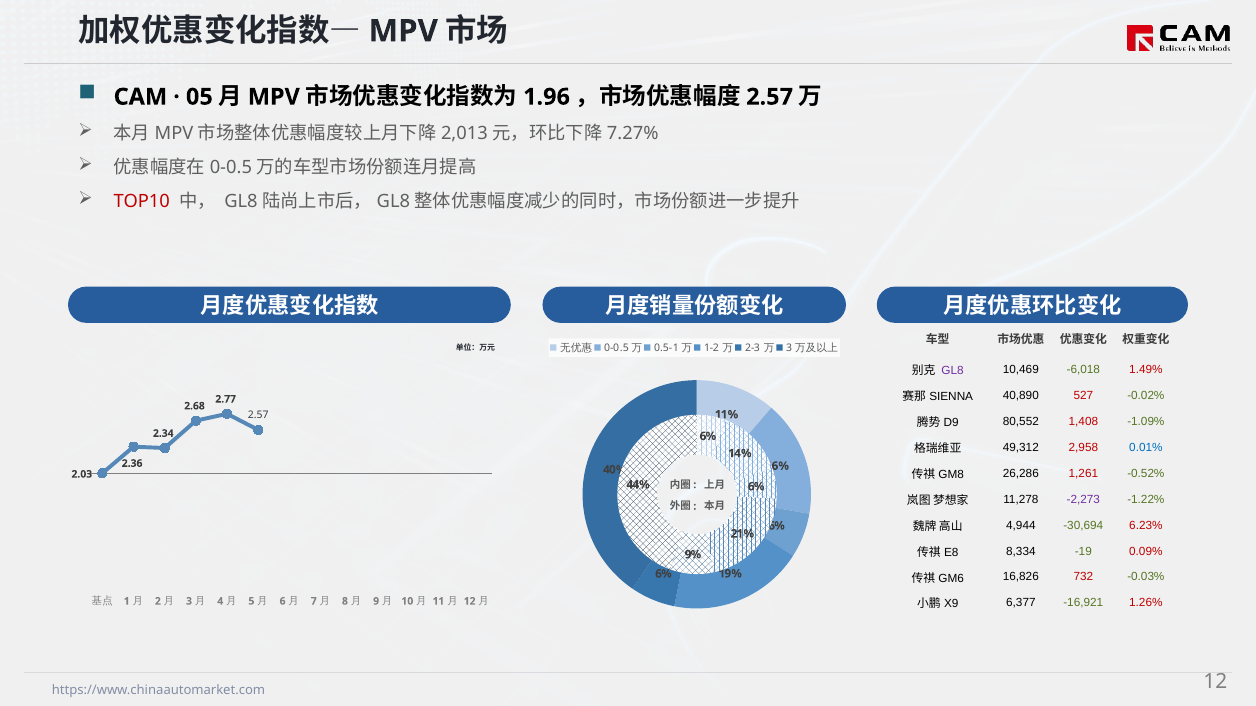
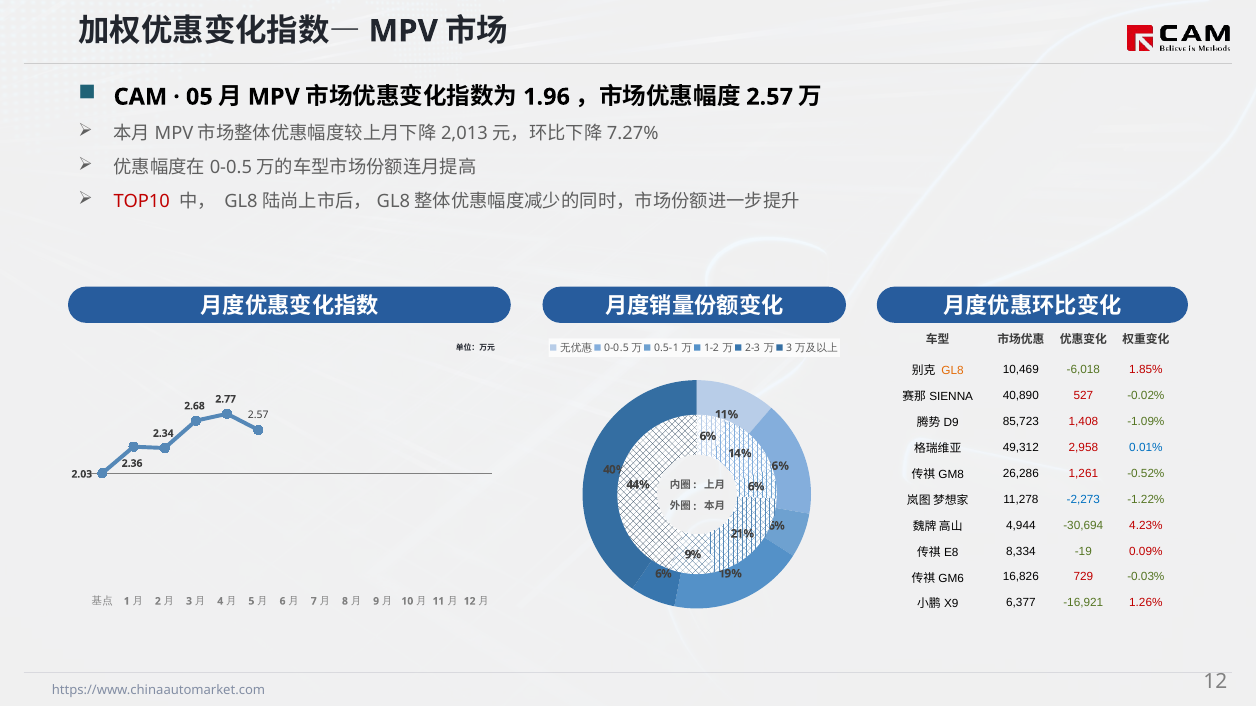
GL8 colour: purple -> orange
1.49%: 1.49% -> 1.85%
80,552: 80,552 -> 85,723
-2,273 colour: purple -> blue
6.23%: 6.23% -> 4.23%
732: 732 -> 729
